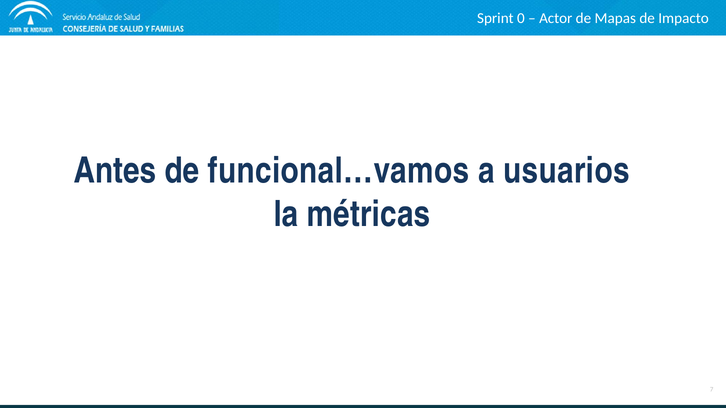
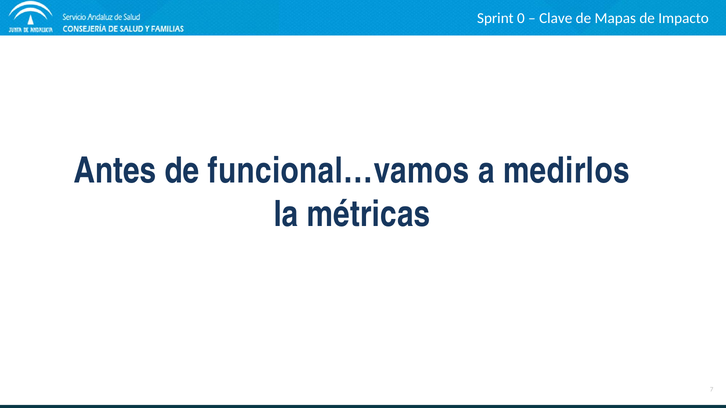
Actor: Actor -> Clave
usuarios: usuarios -> medirlos
